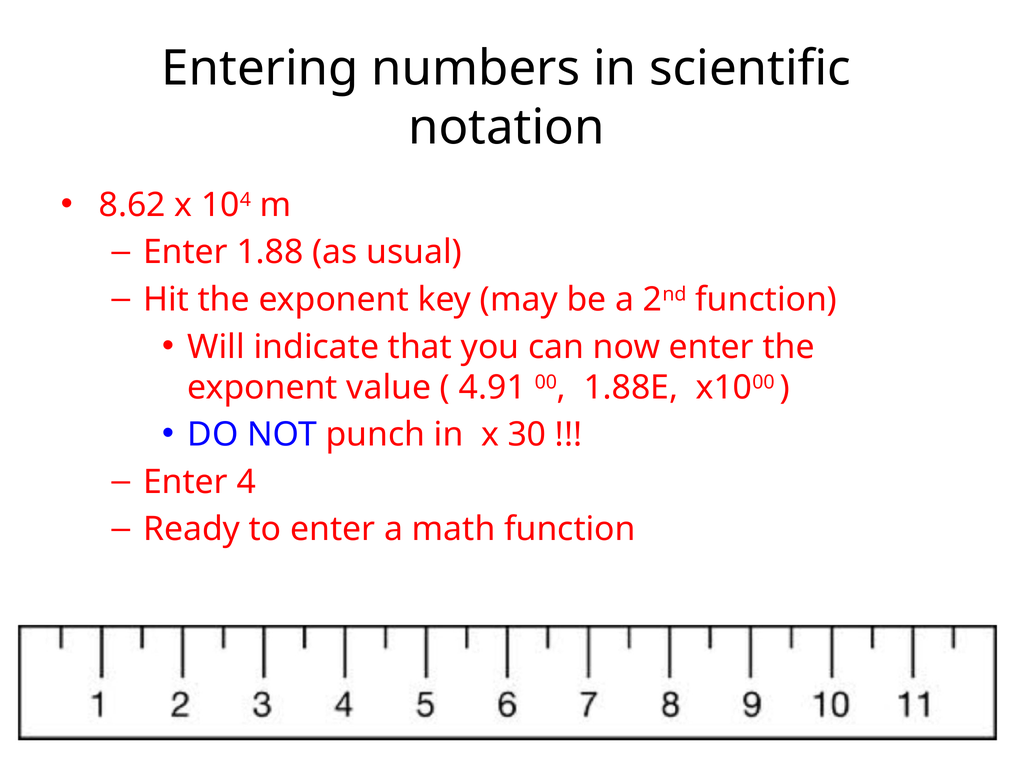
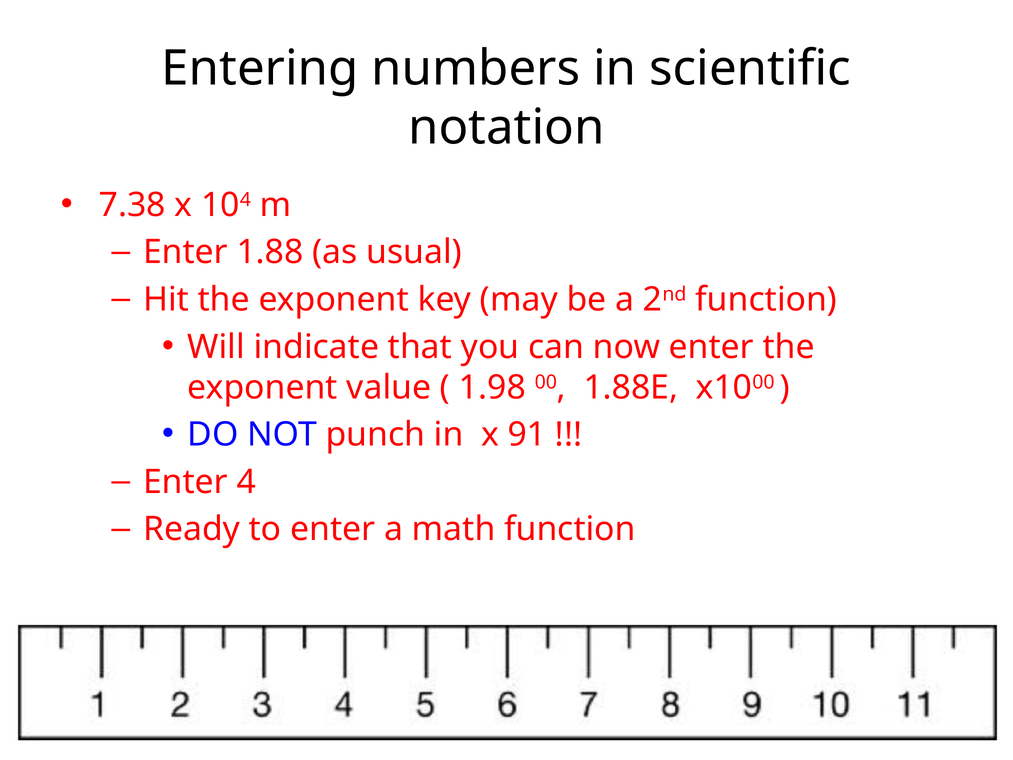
8.62: 8.62 -> 7.38
4.91: 4.91 -> 1.98
30: 30 -> 91
